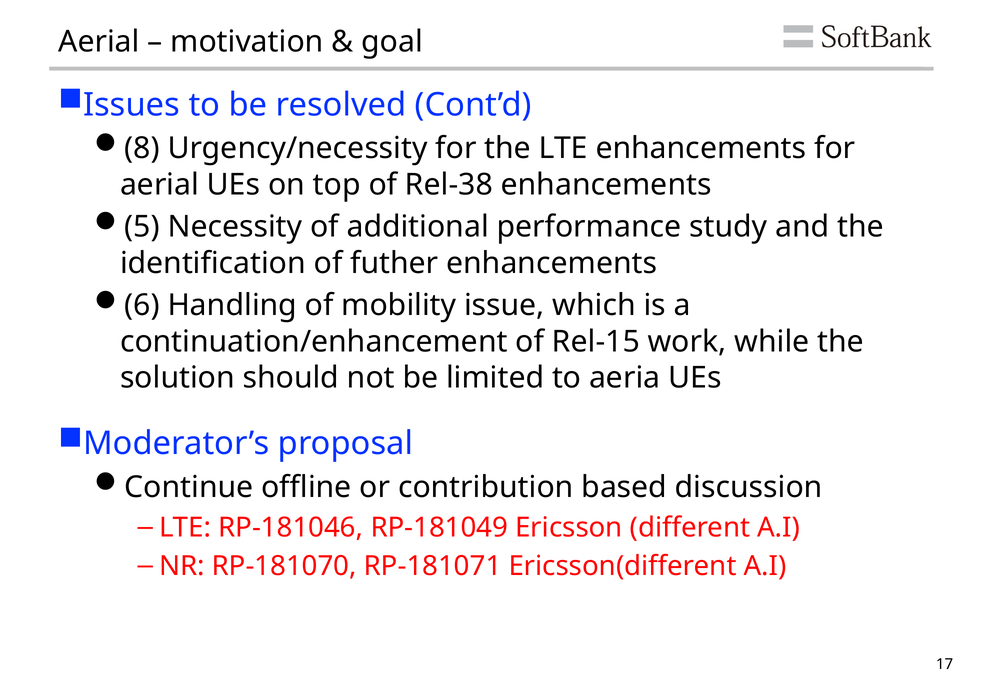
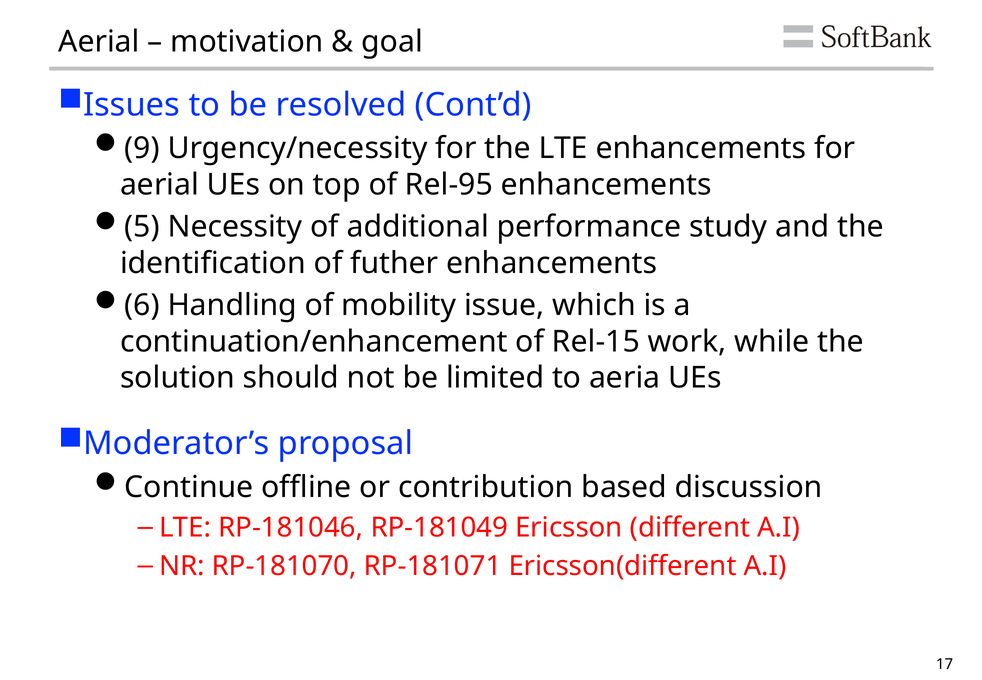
8: 8 -> 9
Rel-38: Rel-38 -> Rel-95
